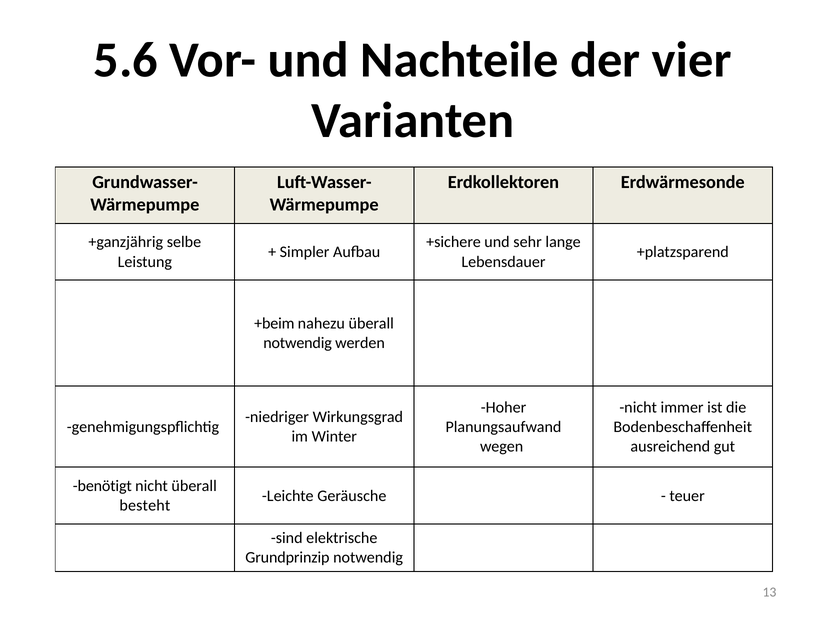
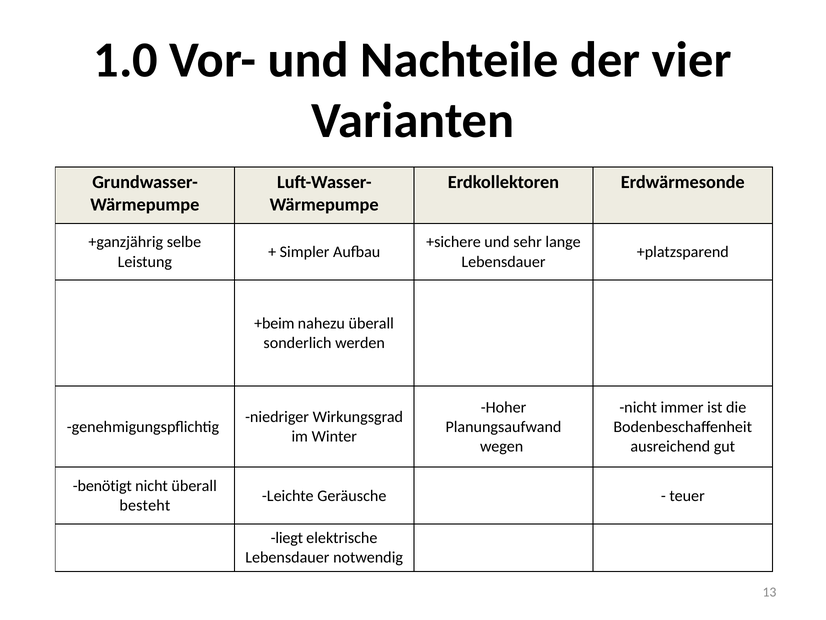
5.6: 5.6 -> 1.0
notwendig at (298, 343): notwendig -> sonderlich
sind: sind -> liegt
Grundprinzip at (287, 557): Grundprinzip -> Lebensdauer
